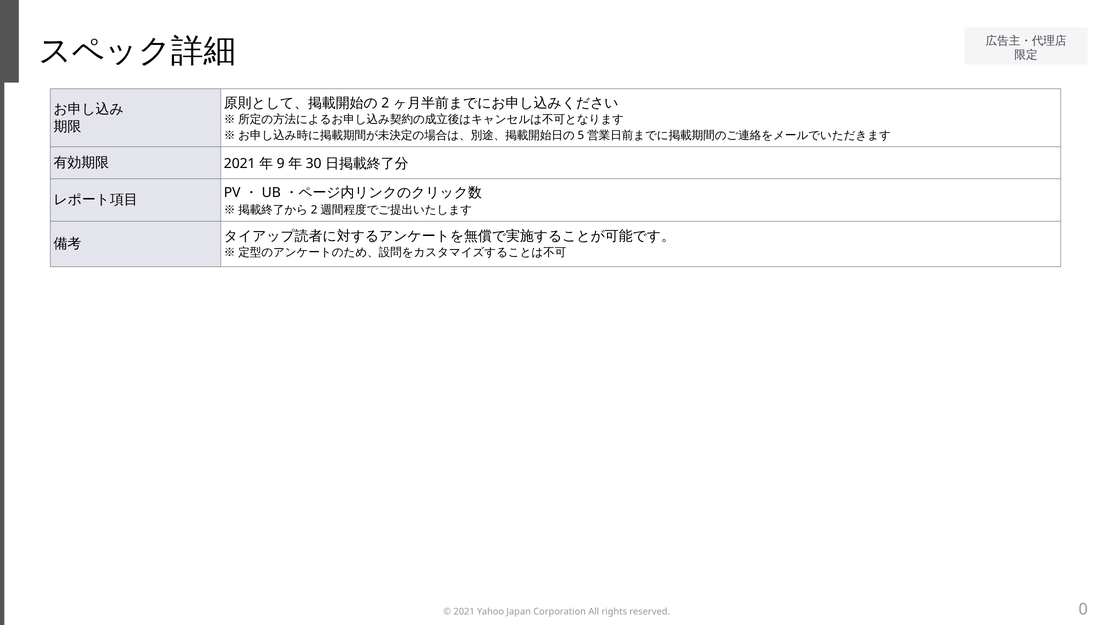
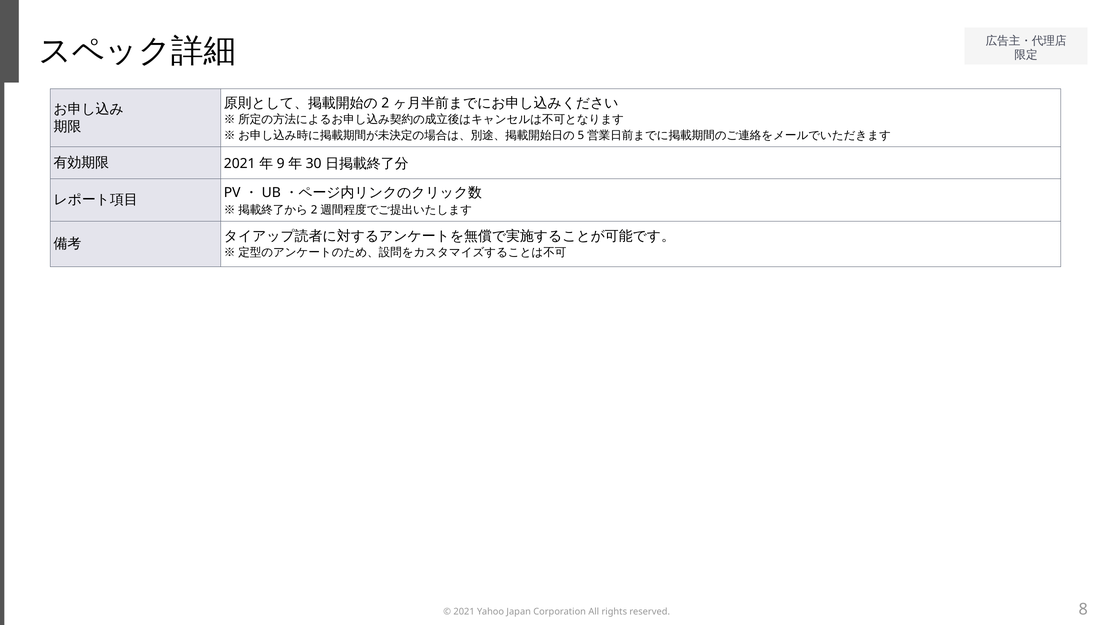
0: 0 -> 8
